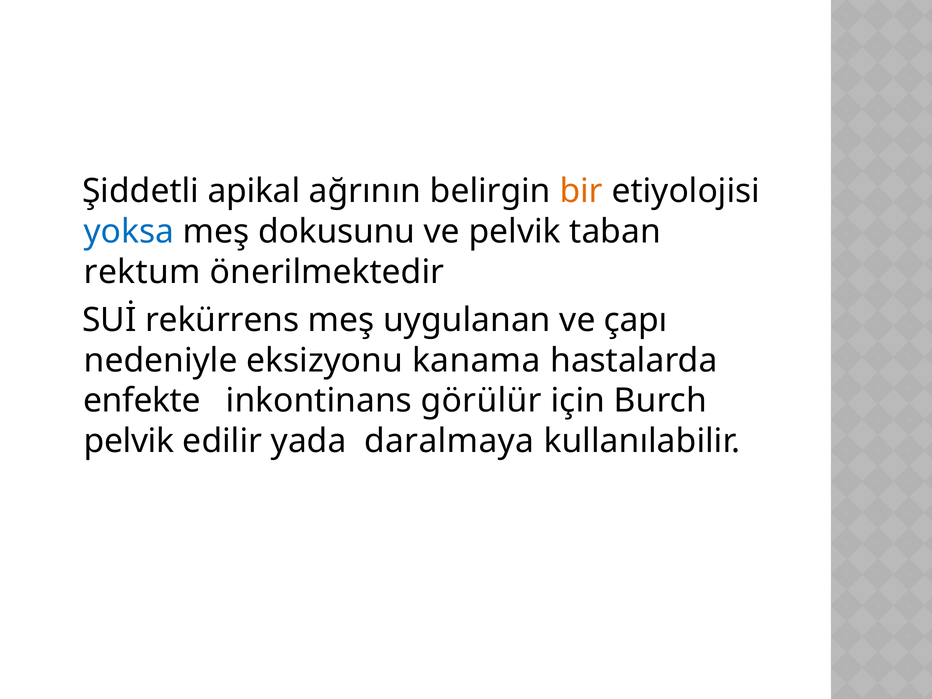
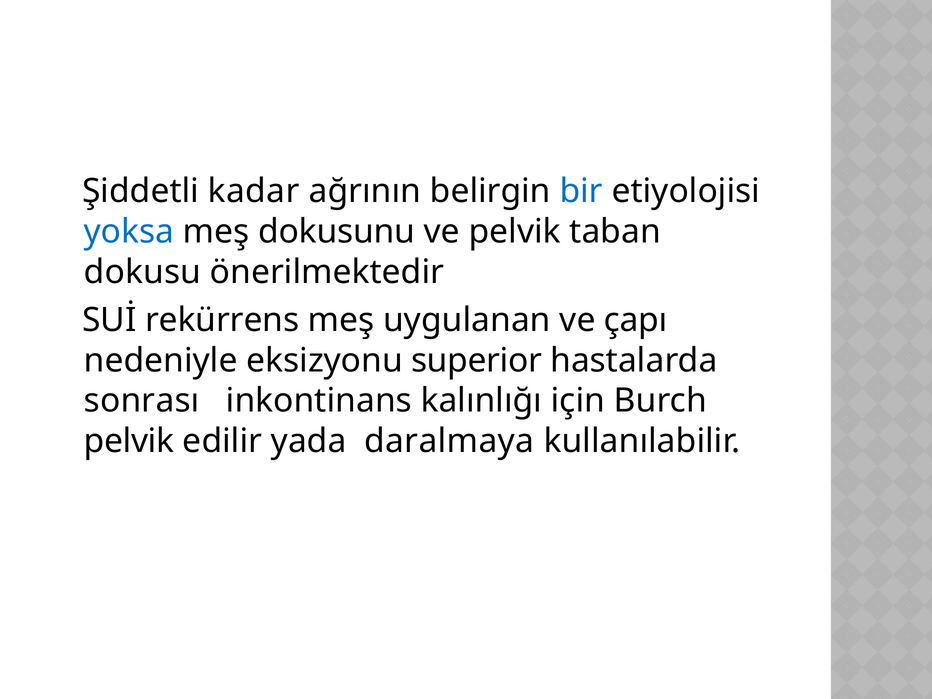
apikal: apikal -> kadar
bir colour: orange -> blue
rektum: rektum -> dokusu
kanama: kanama -> superior
enfekte: enfekte -> sonrası
görülür: görülür -> kalınlığı
